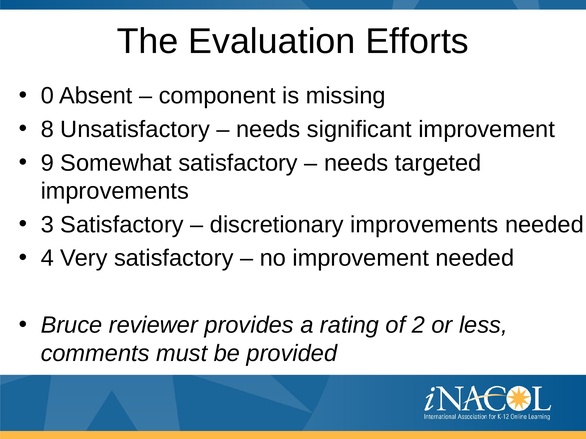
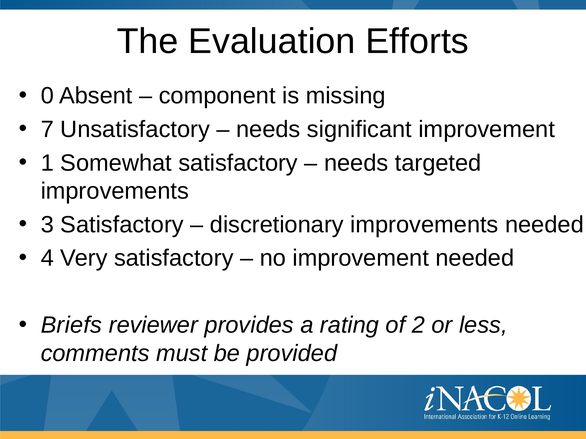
8: 8 -> 7
9: 9 -> 1
Bruce: Bruce -> Briefs
